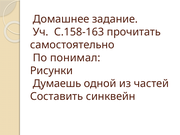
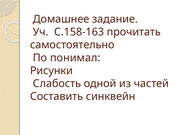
Думаешь: Думаешь -> Слабость
